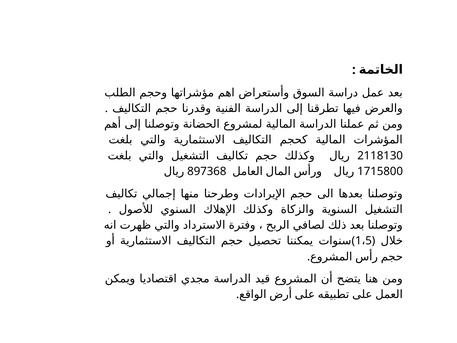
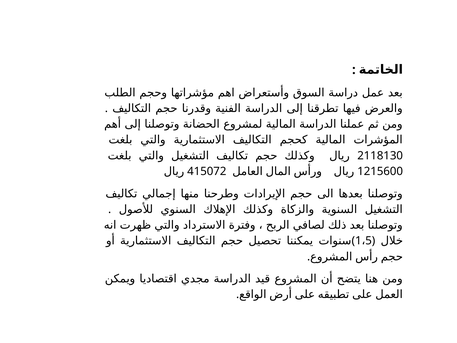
897368: 897368 -> 415072
1715800: 1715800 -> 1215600
